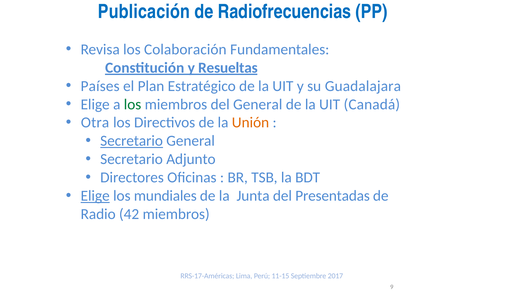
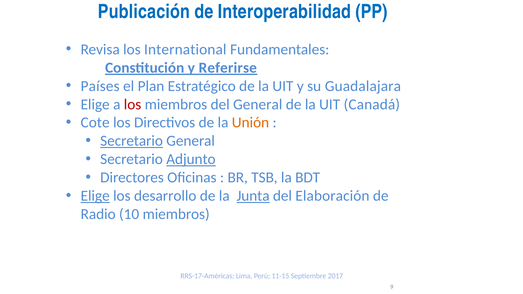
Radiofrecuencias: Radiofrecuencias -> Interoperabilidad
Colaboración: Colaboración -> International
Resueltas: Resueltas -> Referirse
los at (133, 104) colour: green -> red
Otra: Otra -> Cote
Adjunto underline: none -> present
mundiales: mundiales -> desarrollo
Junta underline: none -> present
Presentadas: Presentadas -> Elaboración
42: 42 -> 10
